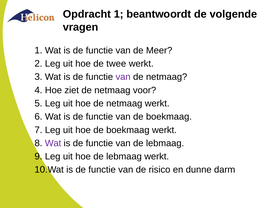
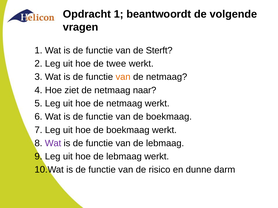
Meer: Meer -> Sterft
van at (123, 77) colour: purple -> orange
voor: voor -> naar
